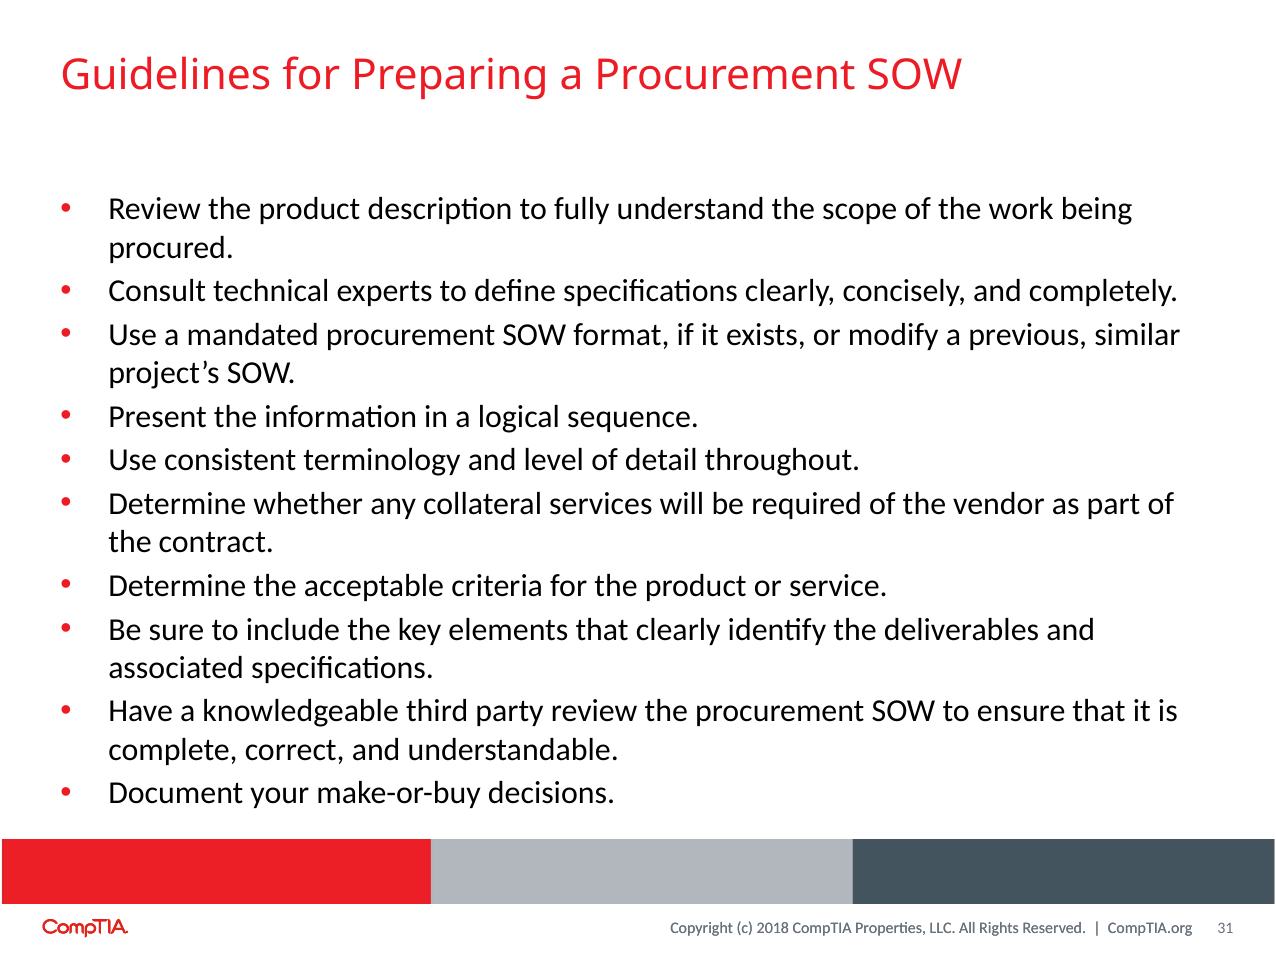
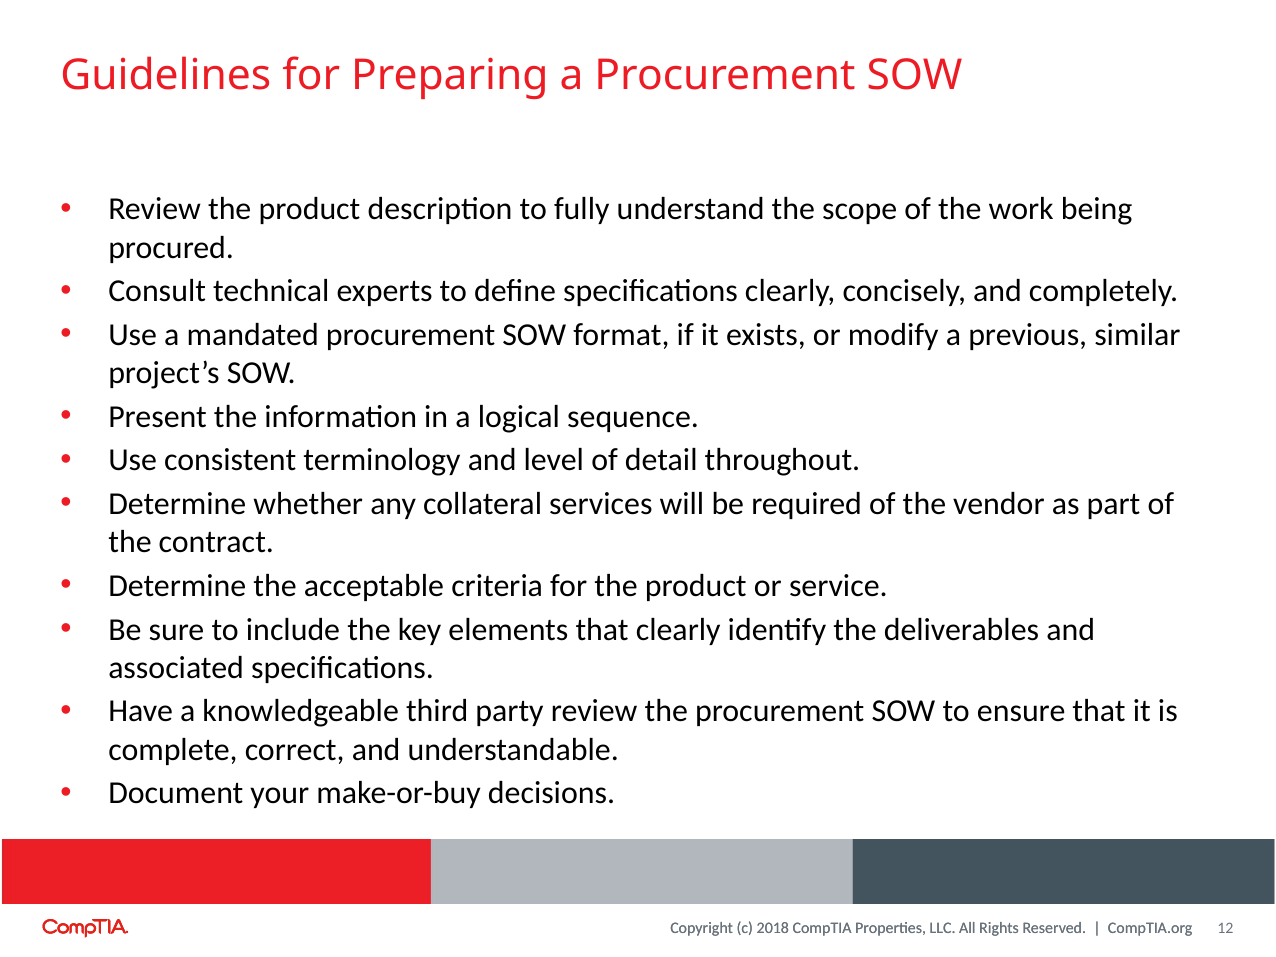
31: 31 -> 12
